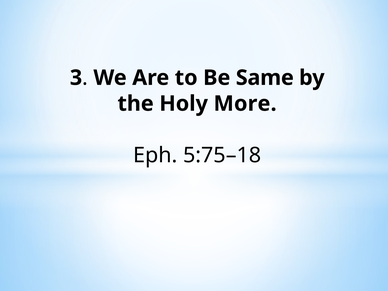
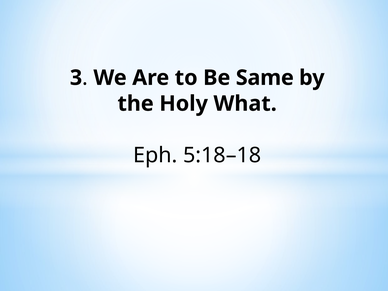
More: More -> What
5:75–18: 5:75–18 -> 5:18–18
